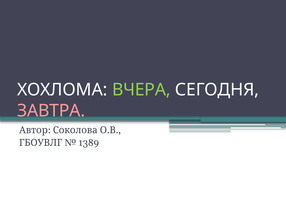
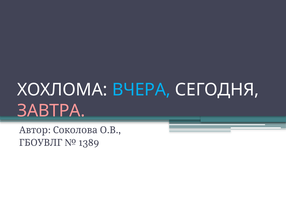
ВЧЕРА colour: light green -> light blue
